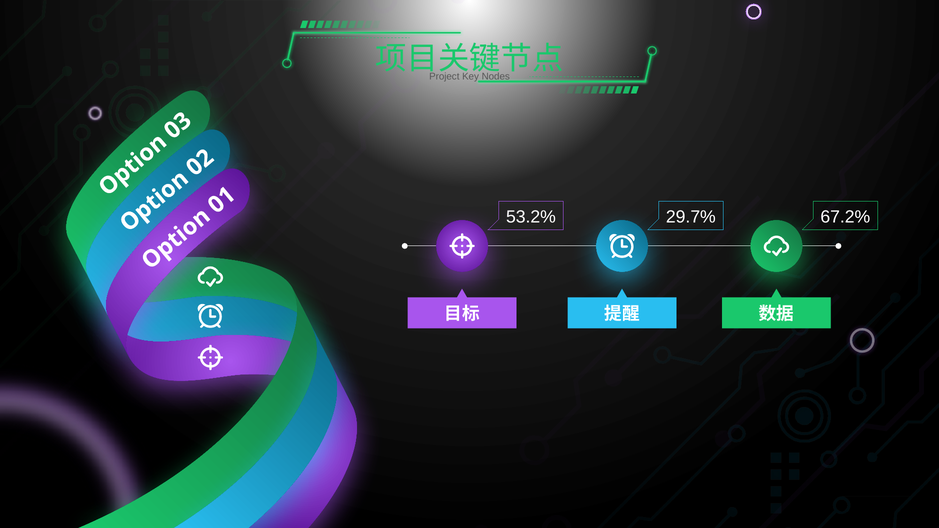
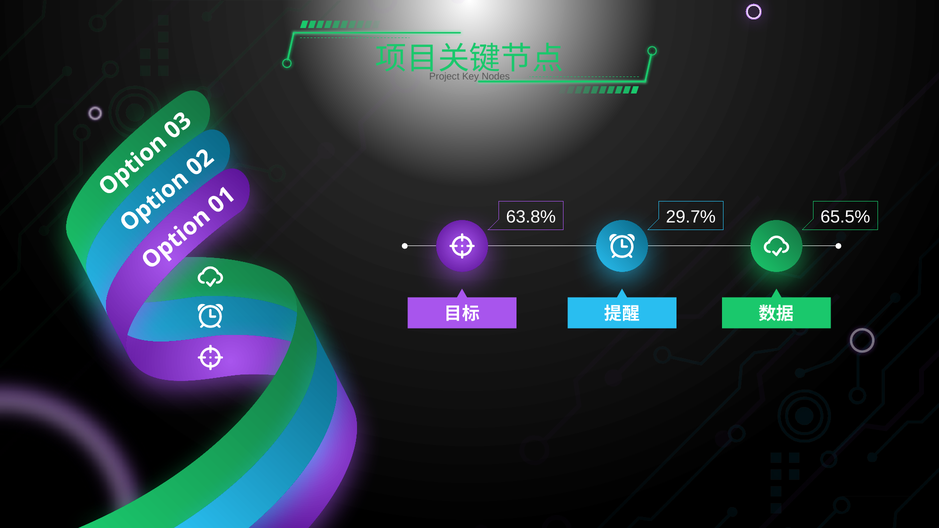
53.2%: 53.2% -> 63.8%
67.2%: 67.2% -> 65.5%
